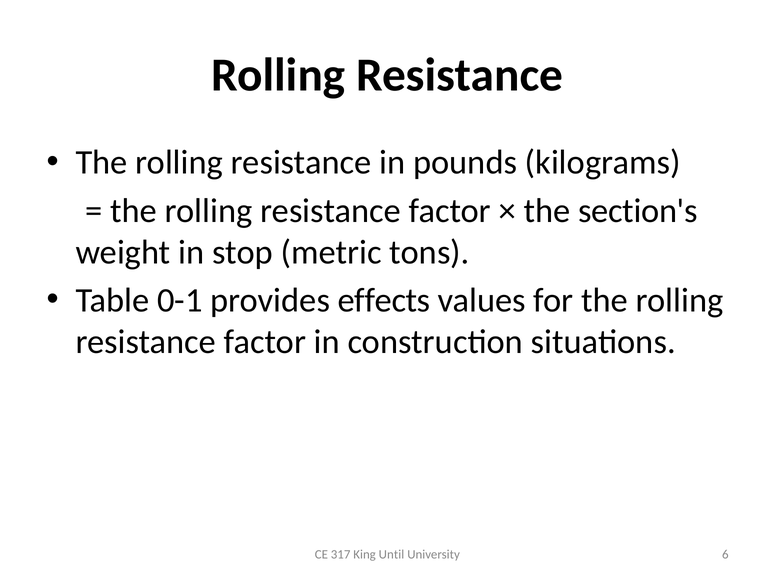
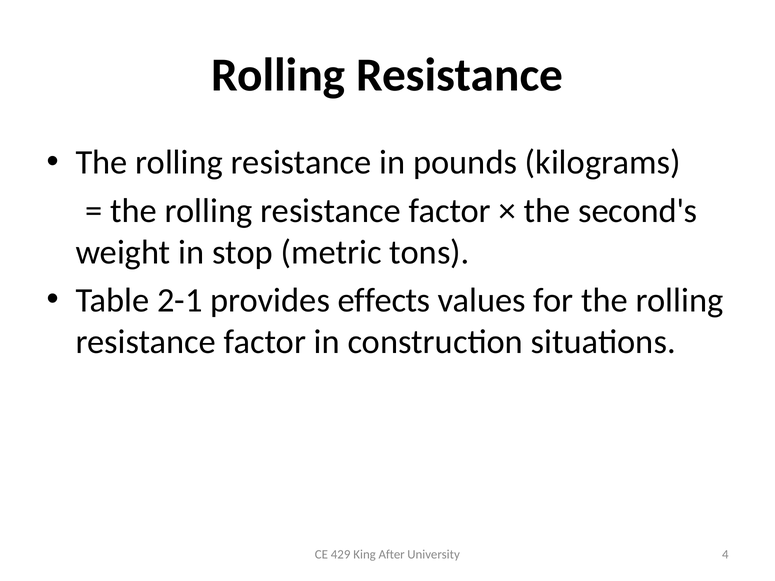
section's: section's -> second's
0-1: 0-1 -> 2-1
317: 317 -> 429
Until: Until -> After
6: 6 -> 4
